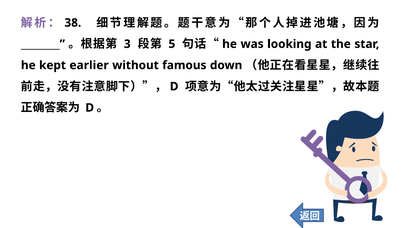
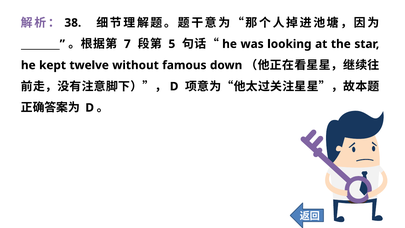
3: 3 -> 7
earlier: earlier -> twelve
